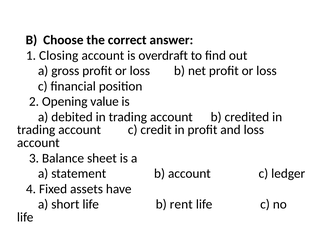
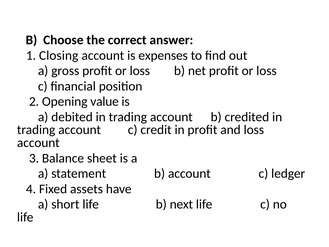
overdraft: overdraft -> expenses
rent: rent -> next
